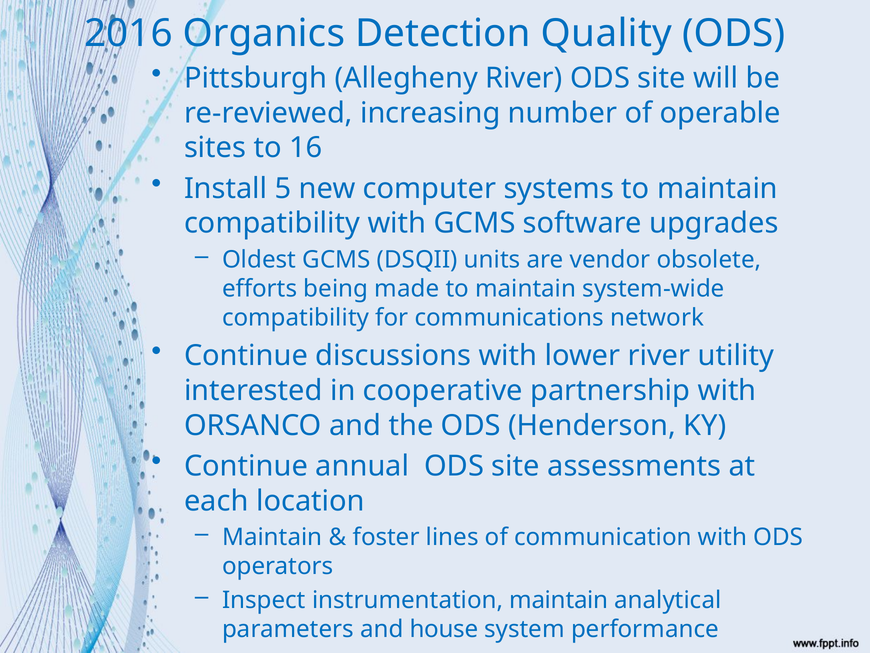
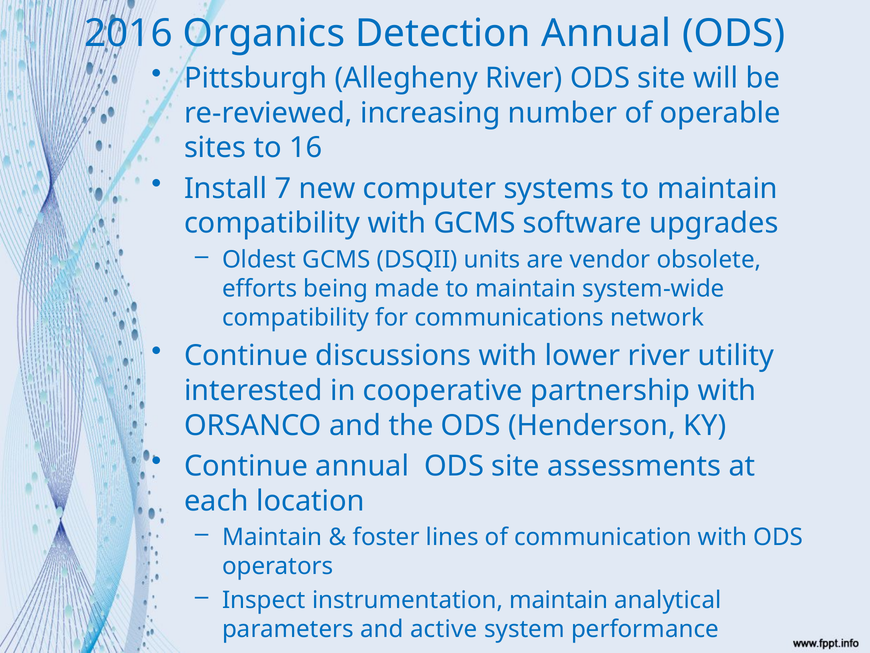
Detection Quality: Quality -> Annual
5: 5 -> 7
house: house -> active
